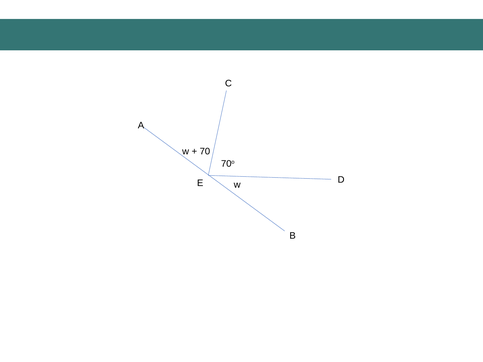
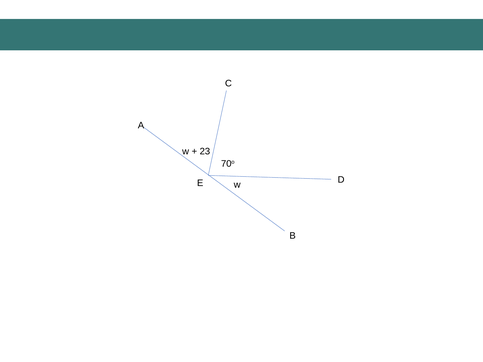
70: 70 -> 23
